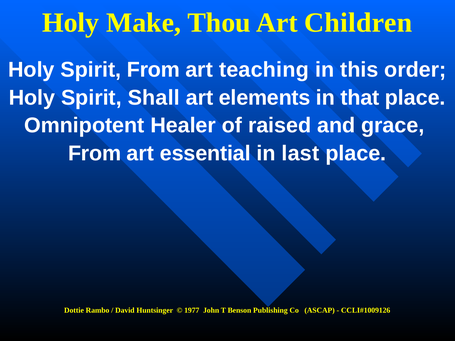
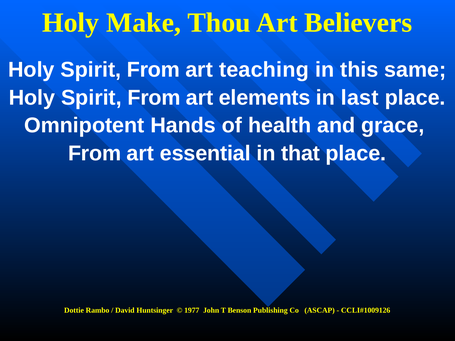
Children: Children -> Believers
order: order -> same
Shall at (154, 98): Shall -> From
that: that -> last
Healer: Healer -> Hands
raised: raised -> health
last: last -> that
